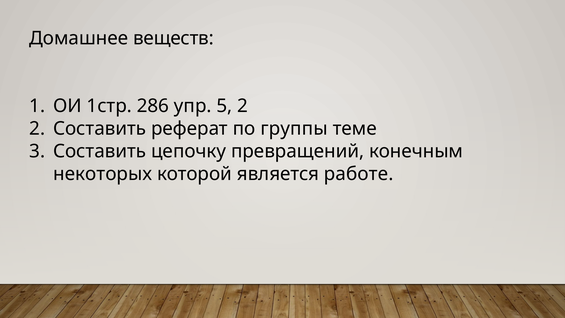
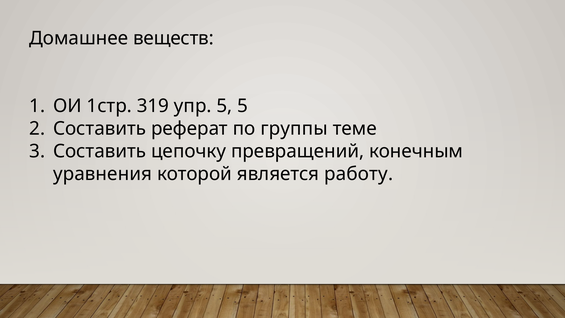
286: 286 -> 319
5 2: 2 -> 5
некоторых: некоторых -> уравнения
работе: работе -> работу
